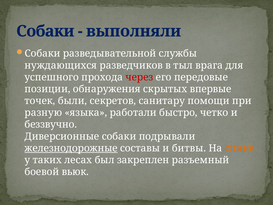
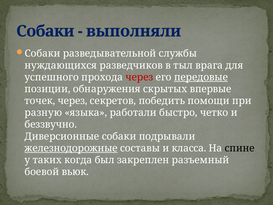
передовые underline: none -> present
точек были: были -> через
санитару: санитару -> победить
битвы: битвы -> класса
спине colour: orange -> black
лесах: лесах -> когда
